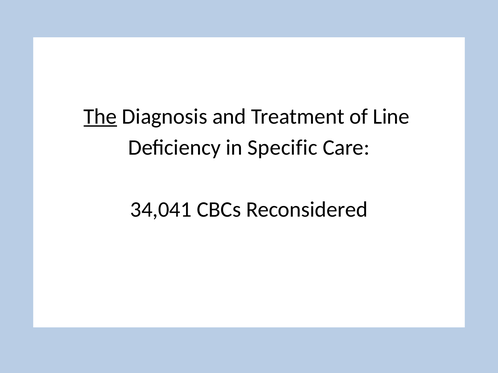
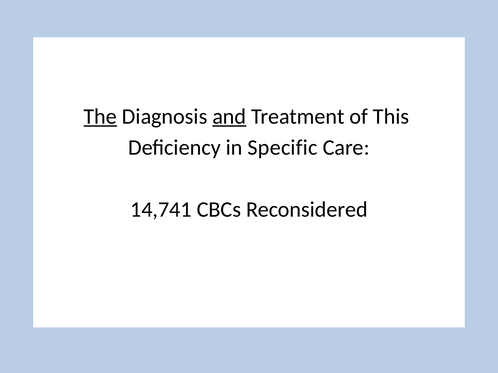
and underline: none -> present
Line: Line -> This
34,041: 34,041 -> 14,741
